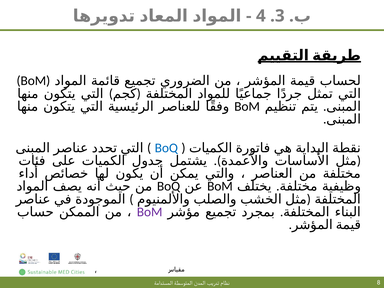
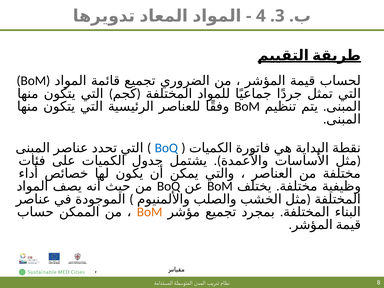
BoM at (150, 212) colour: purple -> orange
